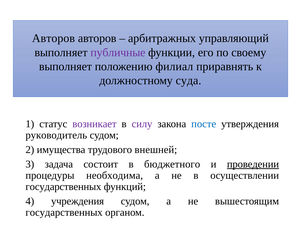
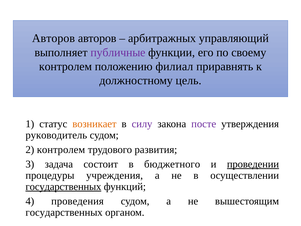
выполняет at (66, 66): выполняет -> контролем
суда: суда -> цель
возникает colour: purple -> orange
посте colour: blue -> purple
2 имущества: имущества -> контролем
внешней: внешней -> развития
необходима: необходима -> учреждения
государственных at (63, 186) underline: none -> present
учреждения: учреждения -> проведения
